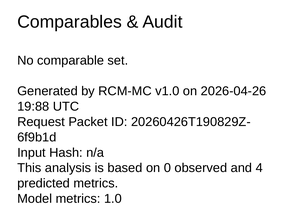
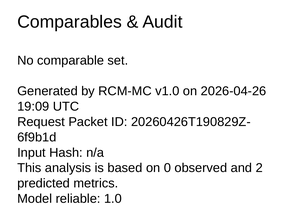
19:88: 19:88 -> 19:09
4: 4 -> 2
Model metrics: metrics -> reliable
